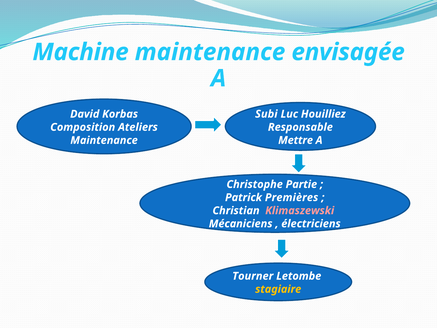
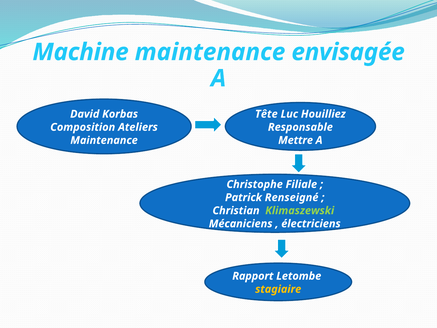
Subi: Subi -> Tête
Partie: Partie -> Filiale
Premières: Premières -> Renseigné
Klimaszewski colour: pink -> light green
Tourner: Tourner -> Rapport
